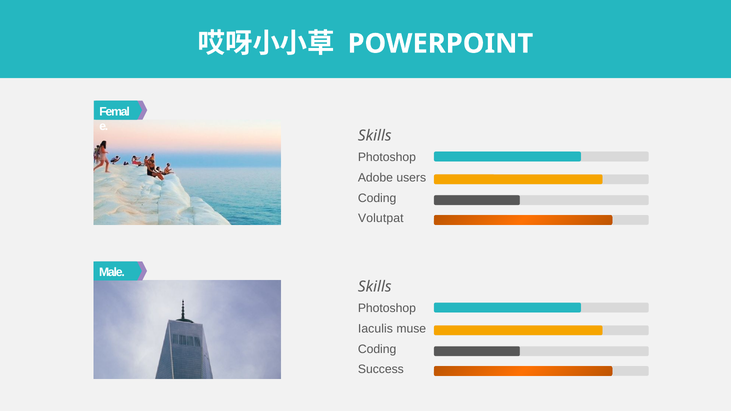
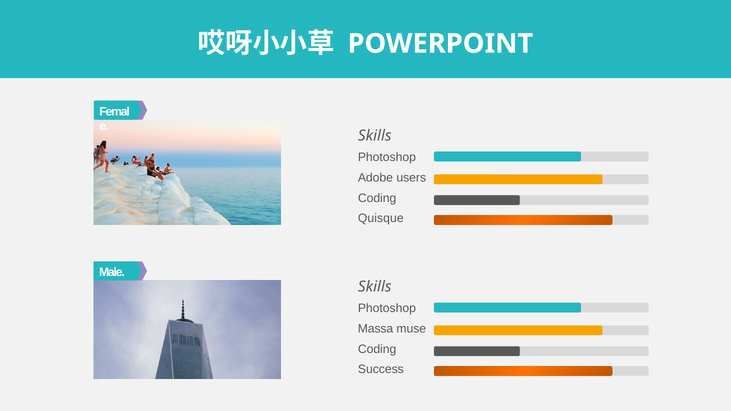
Volutpat: Volutpat -> Quisque
Iaculis: Iaculis -> Massa
